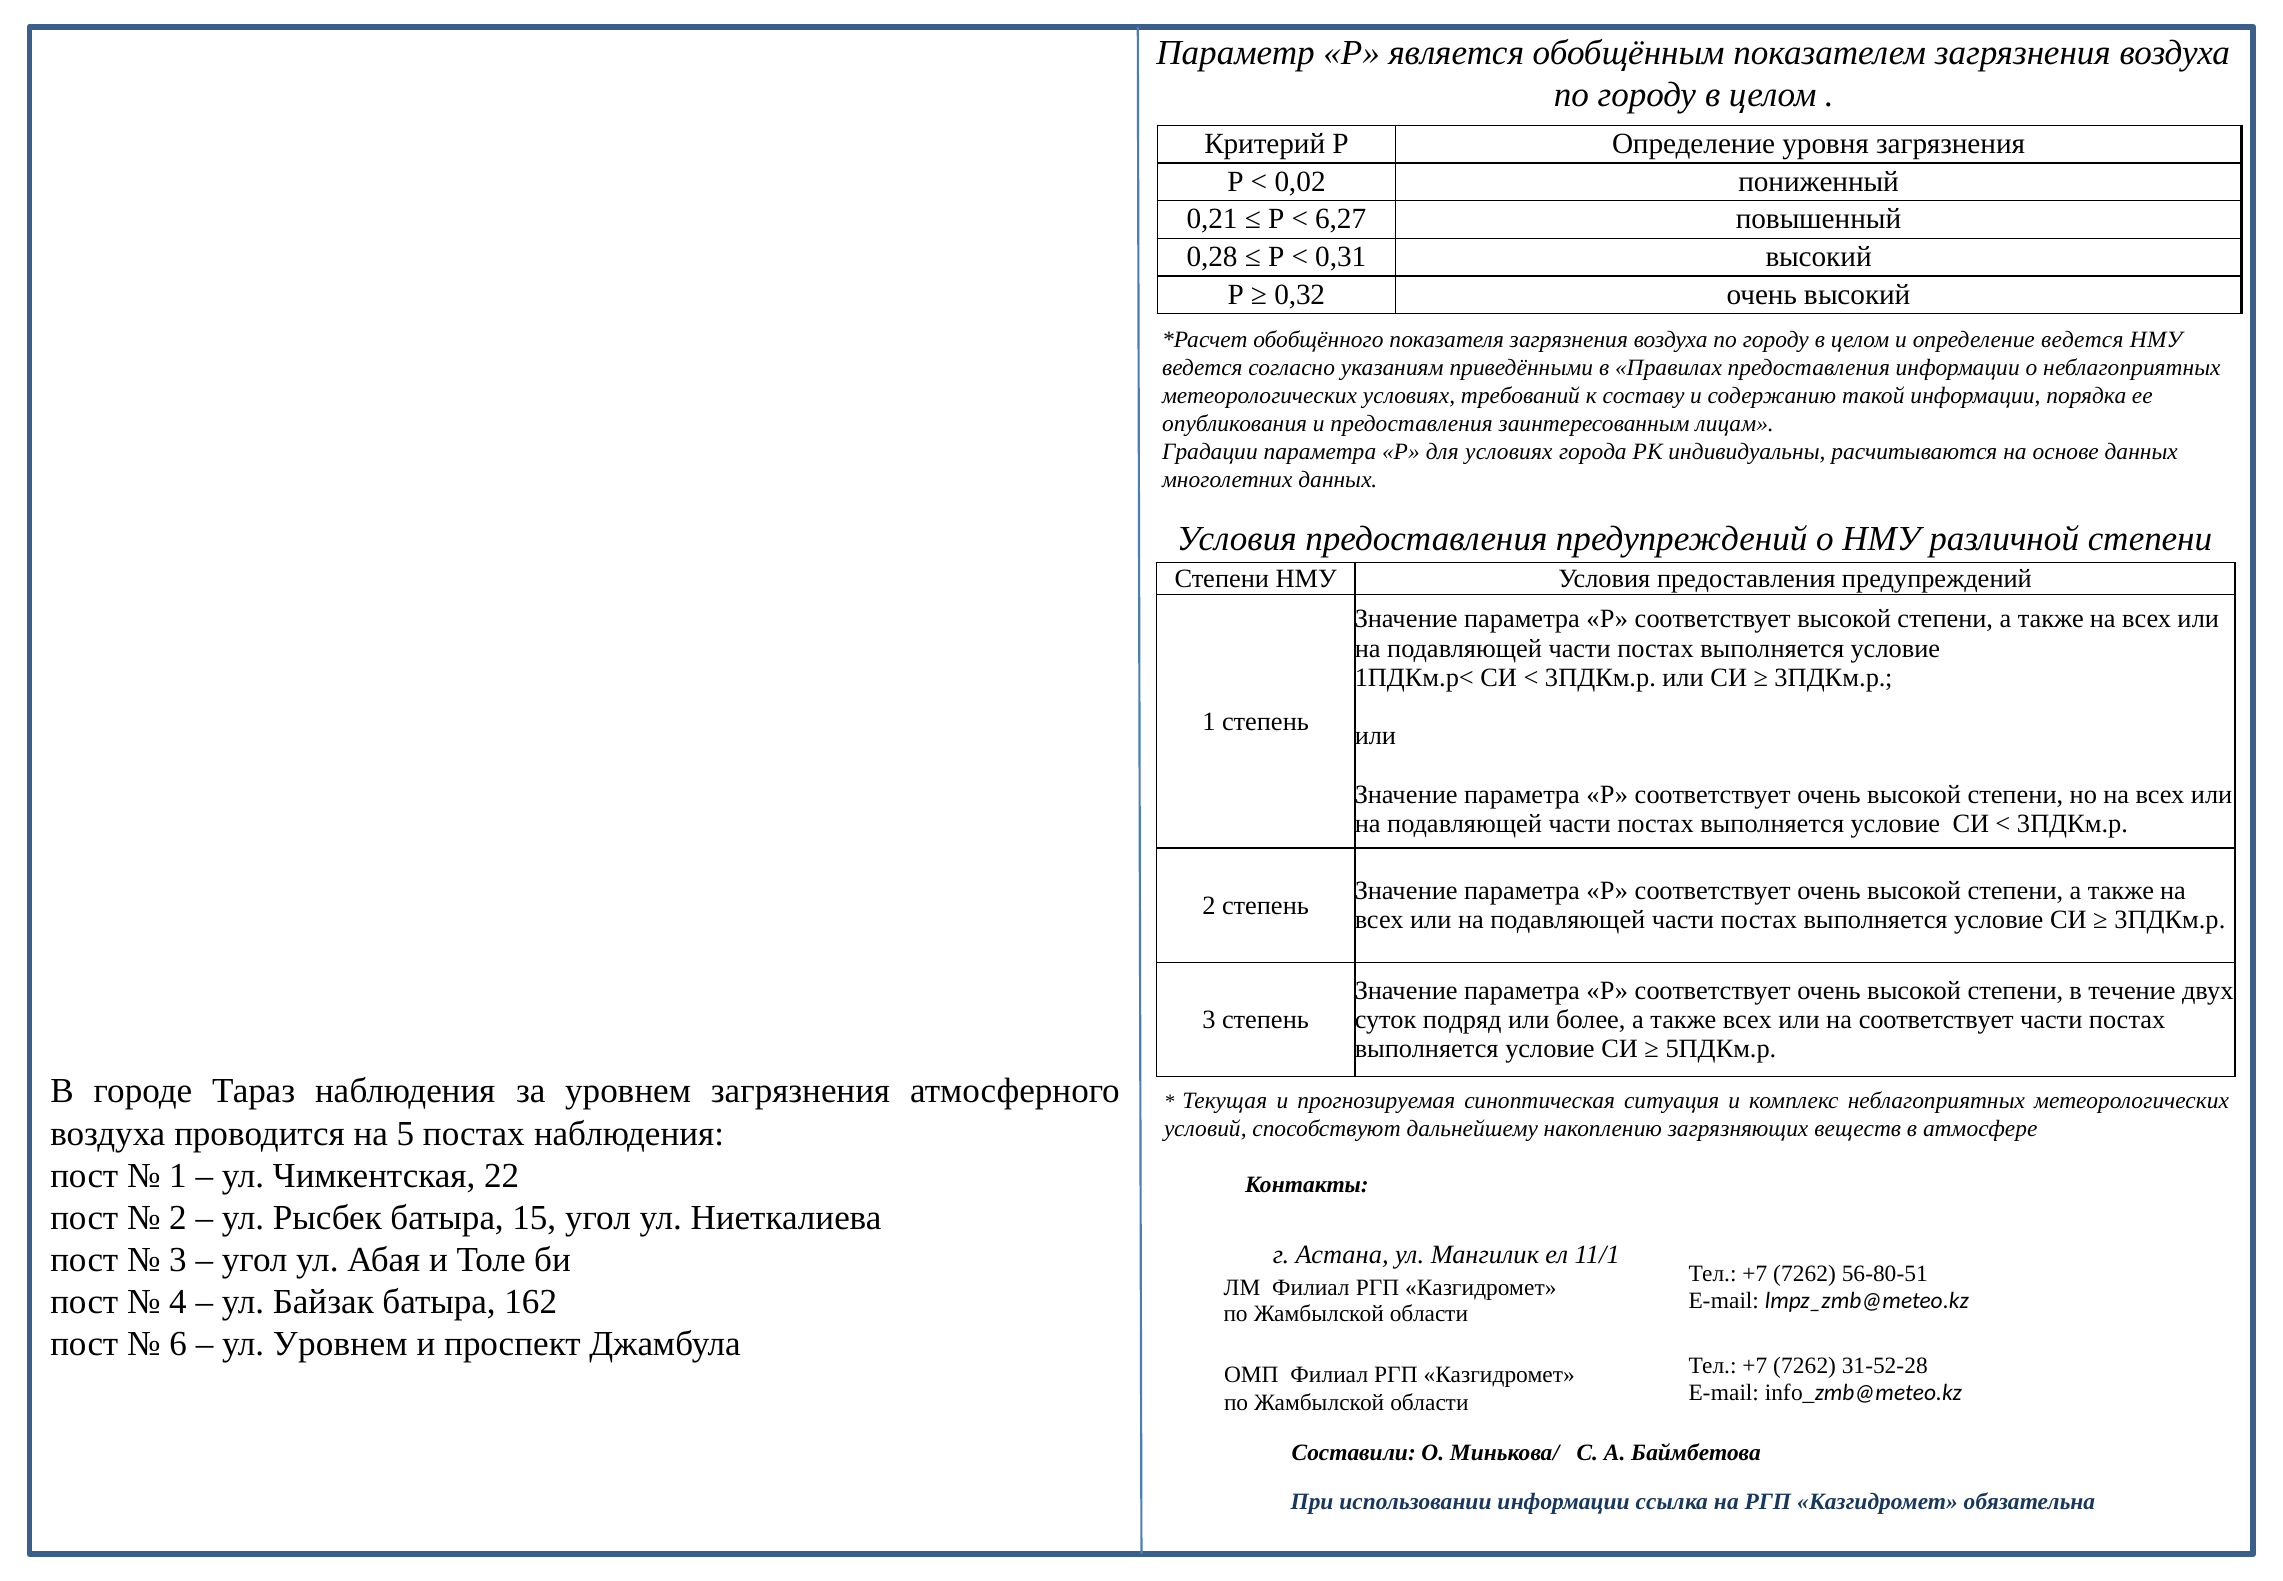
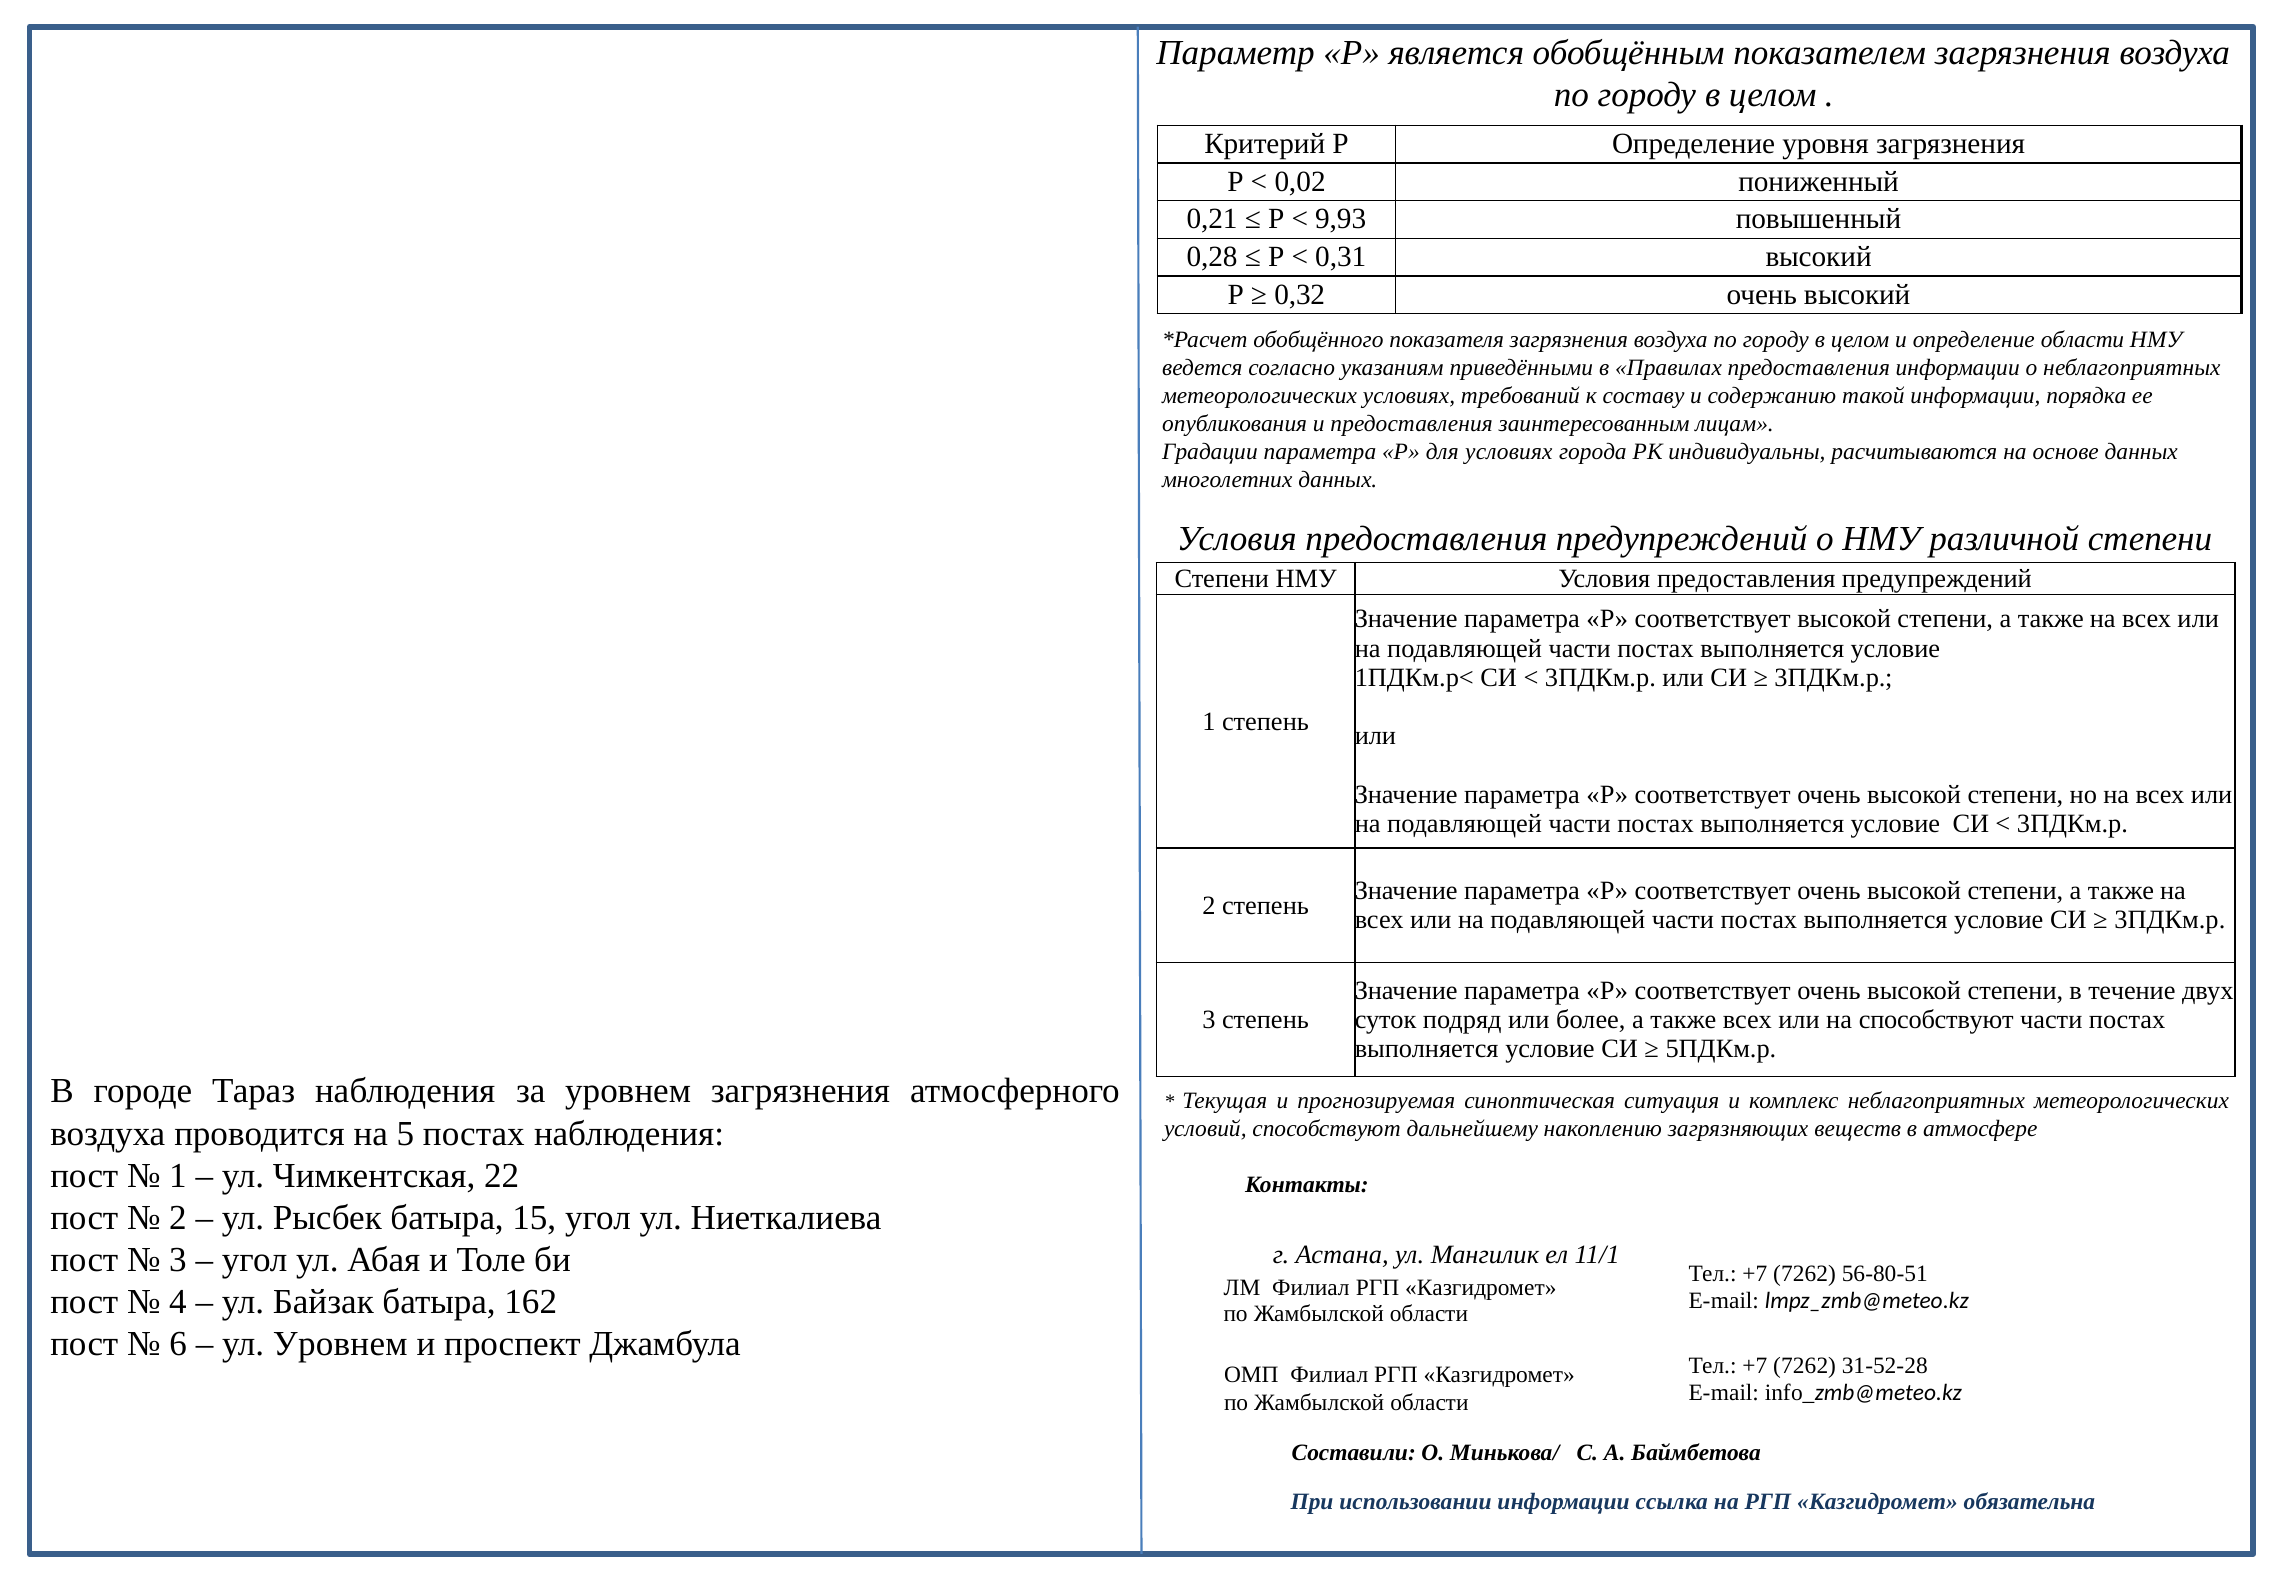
6,27: 6,27 -> 9,93
определение ведется: ведется -> области
на соответствует: соответствует -> способствуют
